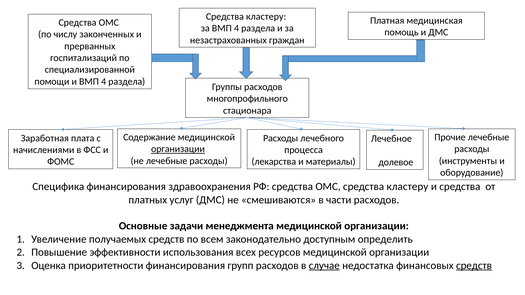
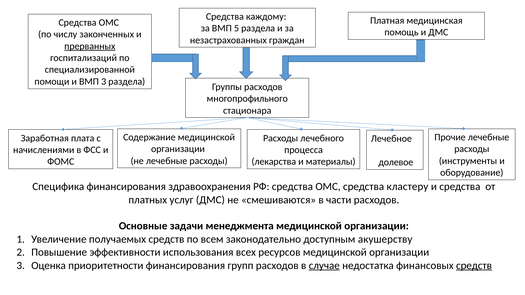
кластеру at (266, 17): кластеру -> каждому
за ВМП 4: 4 -> 5
прерванных underline: none -> present
и ВМП 4: 4 -> 3
организации at (178, 149) underline: present -> none
определить: определить -> акушерству
